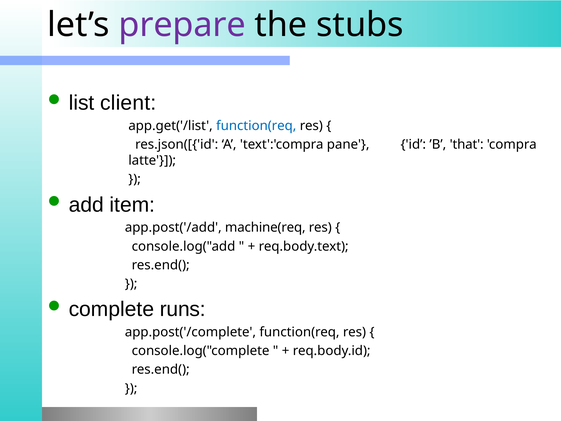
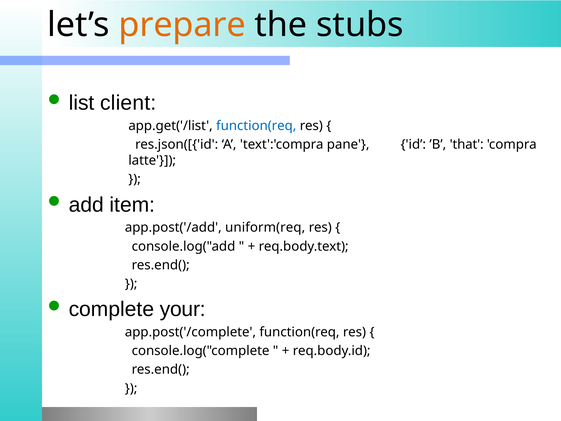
prepare colour: purple -> orange
machine(req: machine(req -> uniform(req
runs: runs -> your
